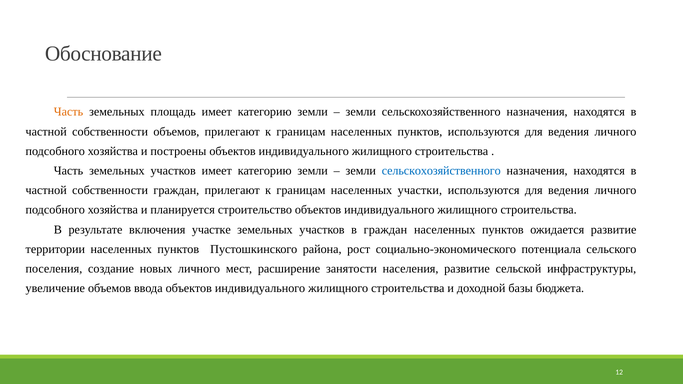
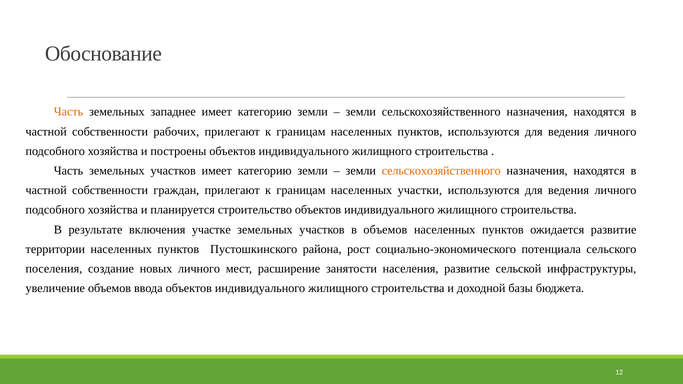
площадь: площадь -> западнее
собственности объемов: объемов -> рабочих
сельскохозяйственного at (441, 171) colour: blue -> orange
в граждан: граждан -> объемов
